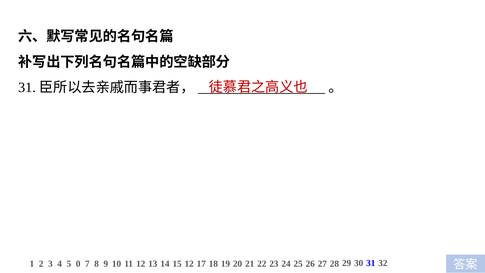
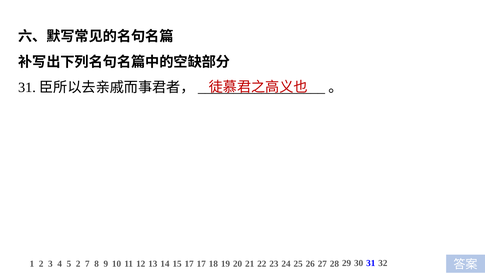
5 0: 0 -> 2
15 12: 12 -> 17
